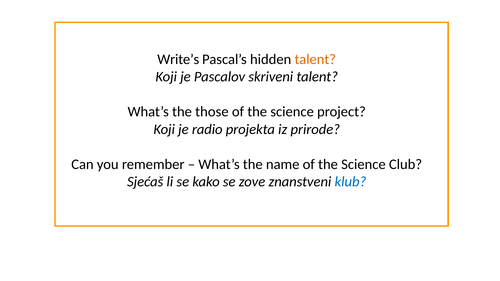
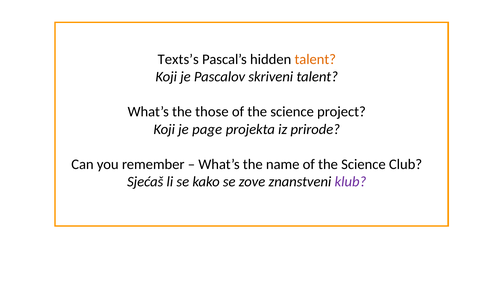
Write’s: Write’s -> Texts’s
radio: radio -> page
klub colour: blue -> purple
